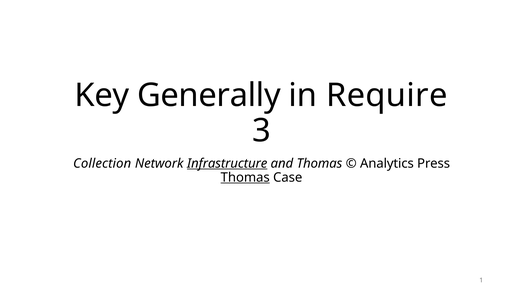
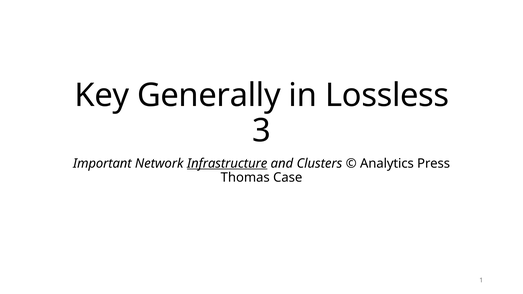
Require: Require -> Lossless
Collection: Collection -> Important
and Thomas: Thomas -> Clusters
Thomas at (245, 178) underline: present -> none
